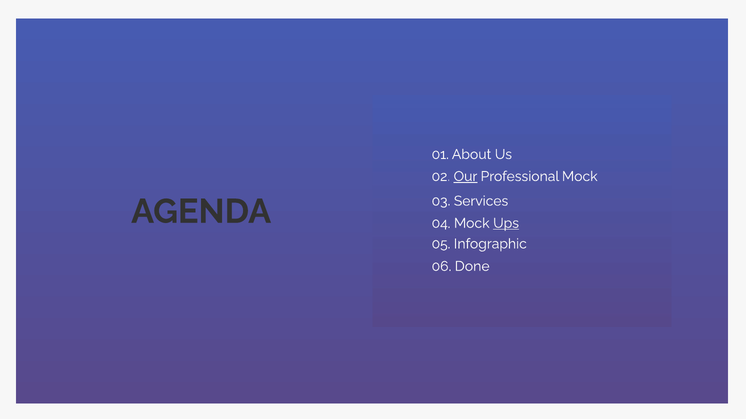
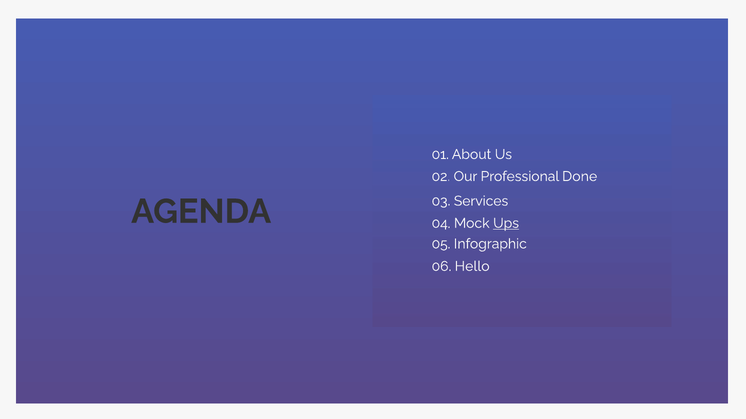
Our underline: present -> none
Professional Mock: Mock -> Done
Done: Done -> Hello
